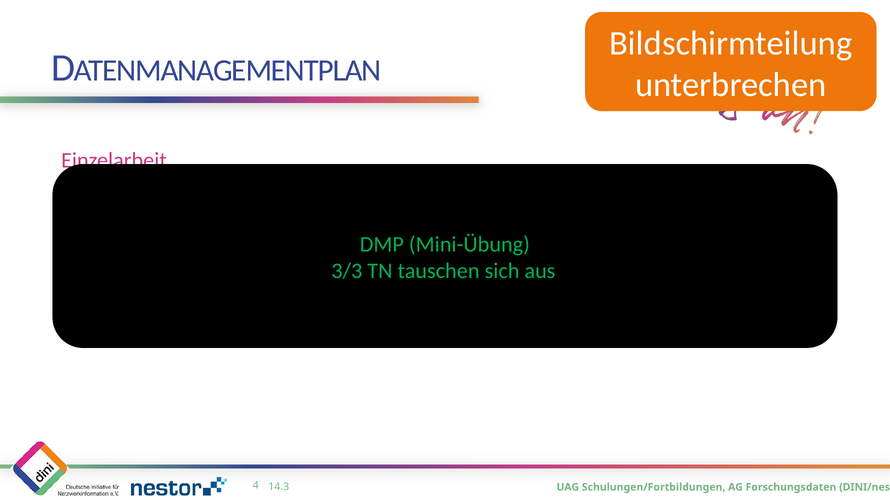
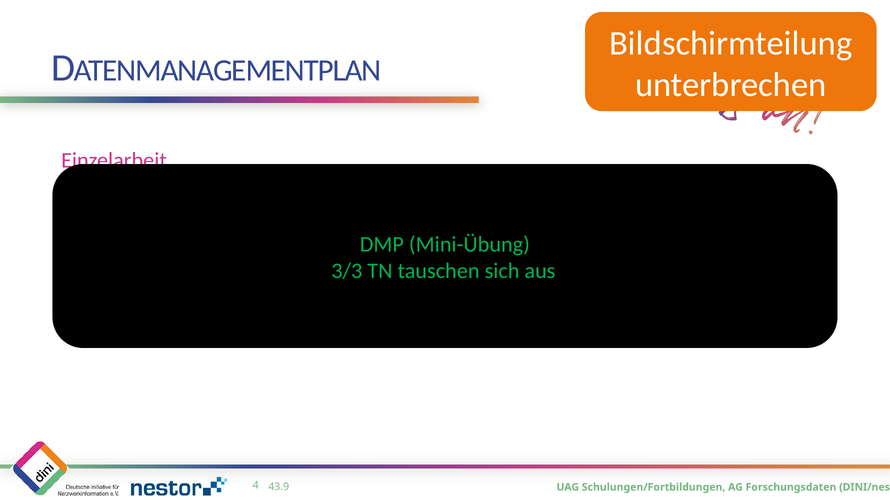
14.3: 14.3 -> 43.9
